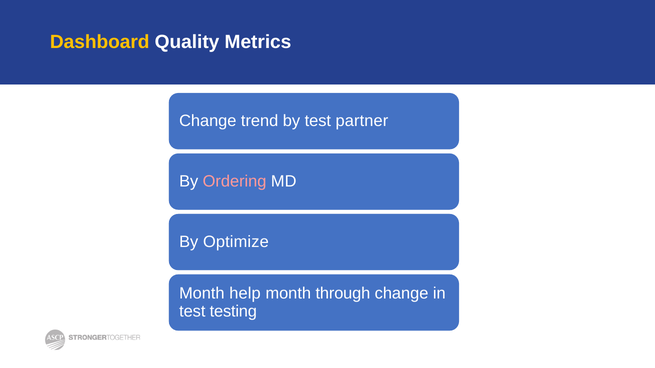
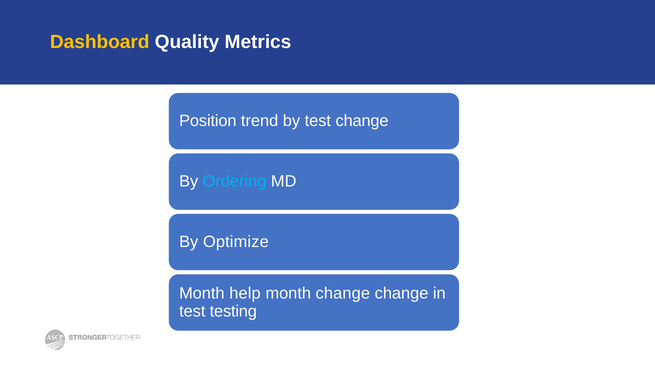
Change at (208, 121): Change -> Position
test partner: partner -> change
Ordering colour: pink -> light blue
month through: through -> change
